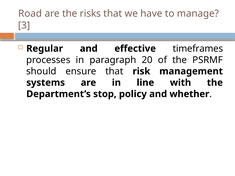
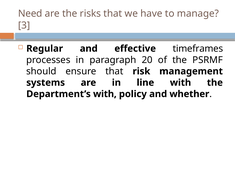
Road: Road -> Need
Department’s stop: stop -> with
